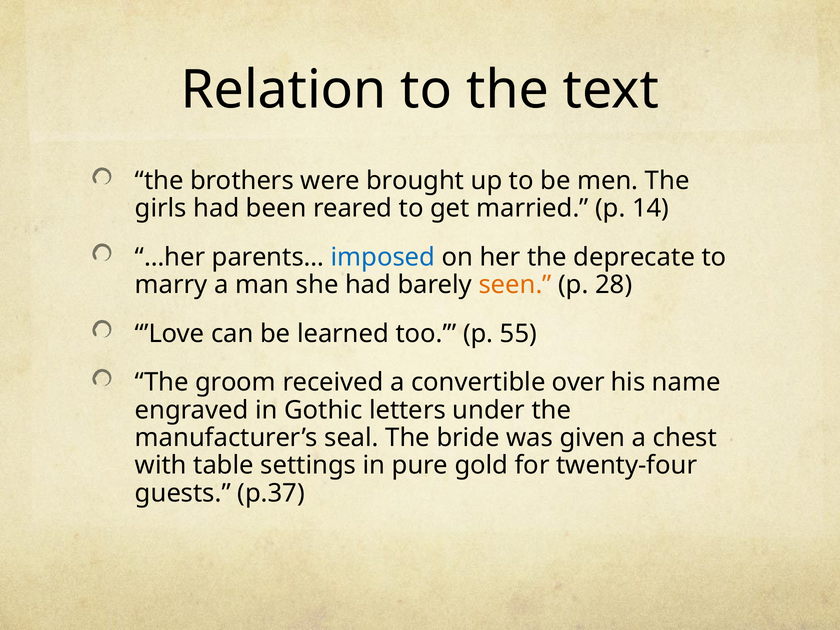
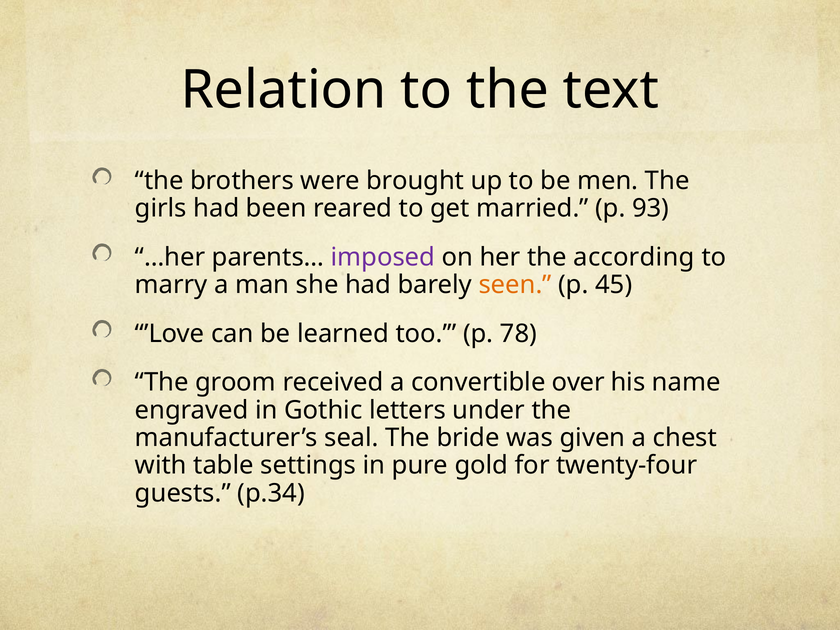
14: 14 -> 93
imposed colour: blue -> purple
deprecate: deprecate -> according
28: 28 -> 45
55: 55 -> 78
p.37: p.37 -> p.34
